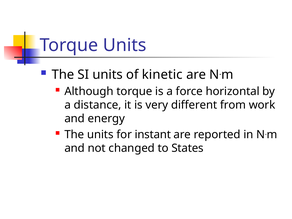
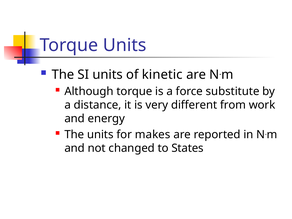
horizontal: horizontal -> substitute
instant: instant -> makes
